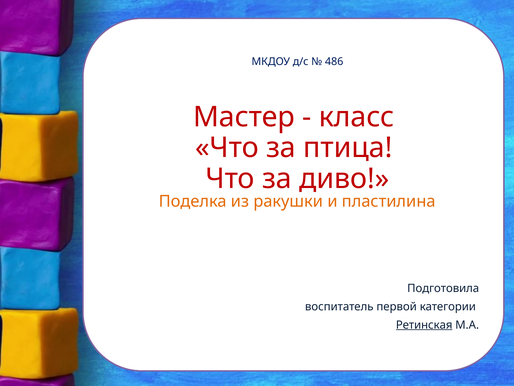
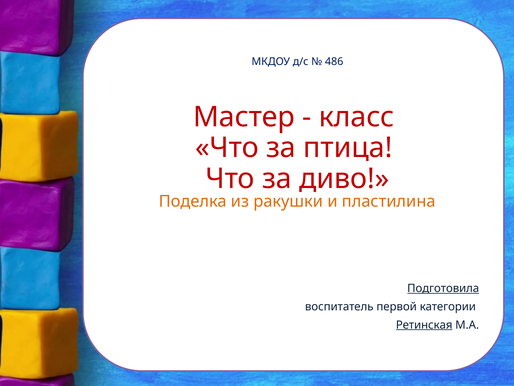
Подготовила underline: none -> present
